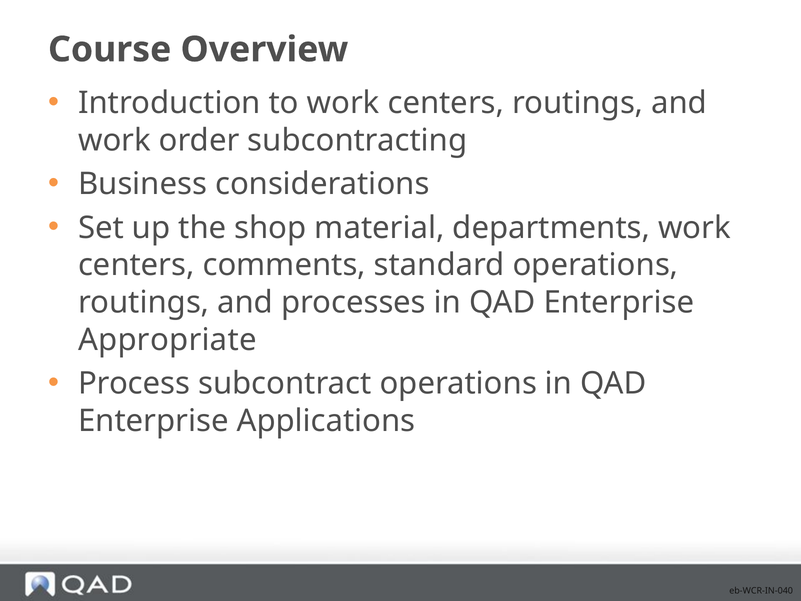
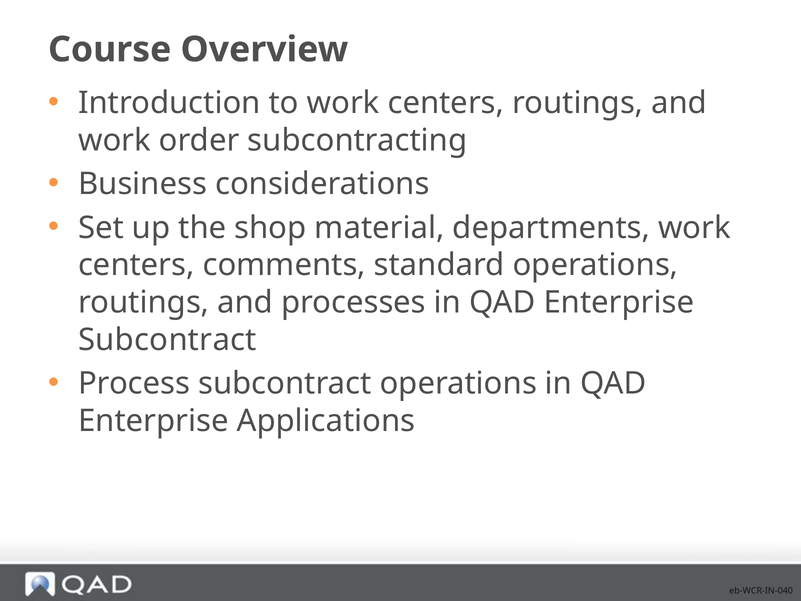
Appropriate at (167, 340): Appropriate -> Subcontract
